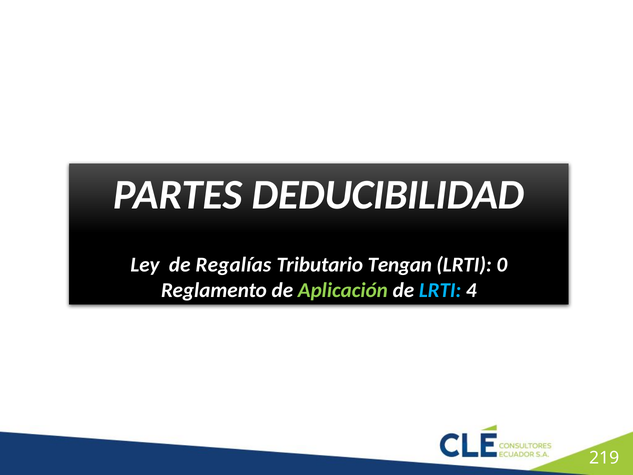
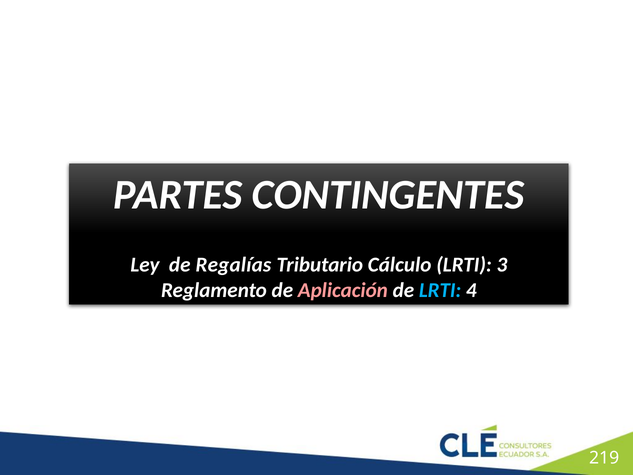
DEDUCIBILIDAD: DEDUCIBILIDAD -> CONTINGENTES
Tengan: Tengan -> Cálculo
0: 0 -> 3
Aplicación colour: light green -> pink
